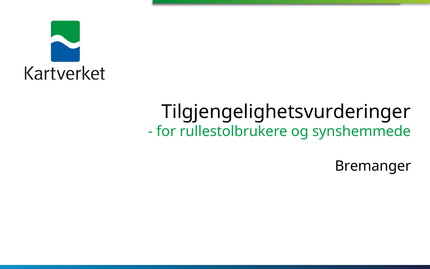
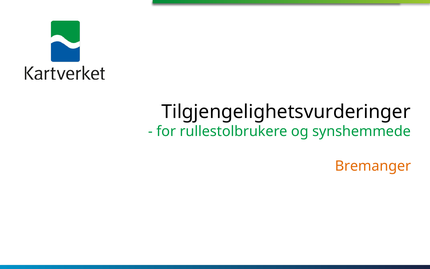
Bremanger colour: black -> orange
